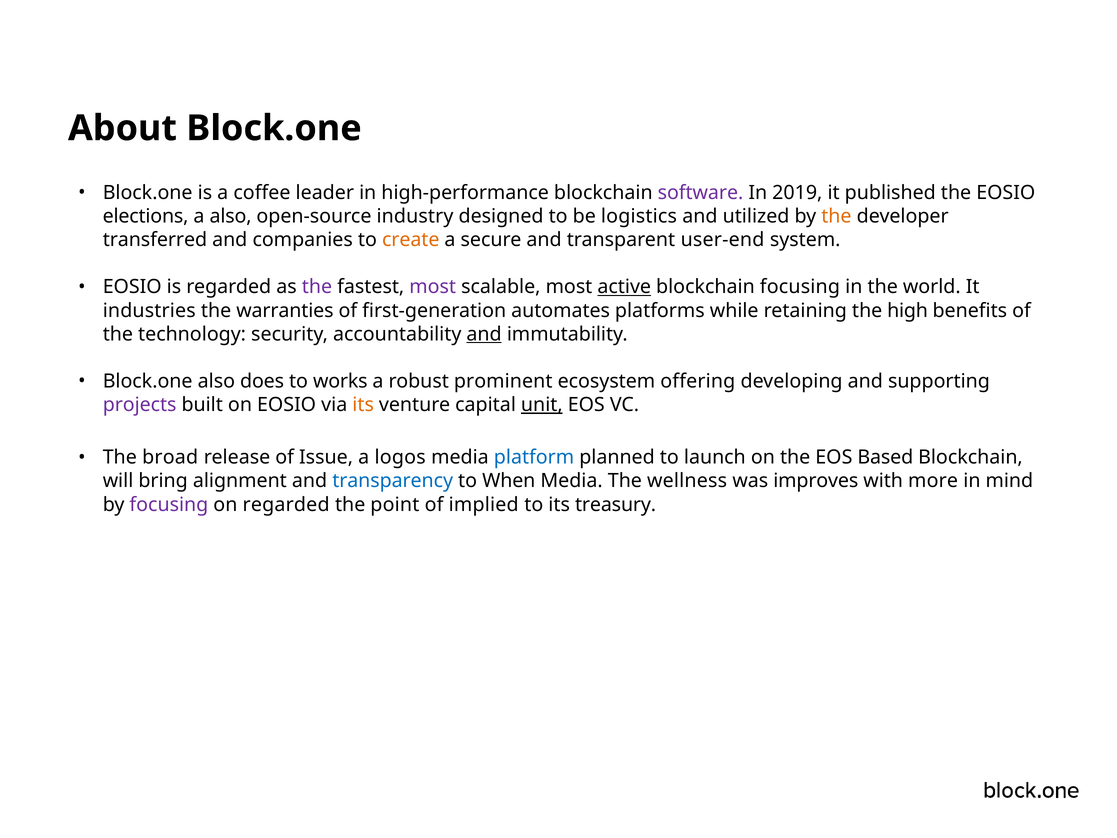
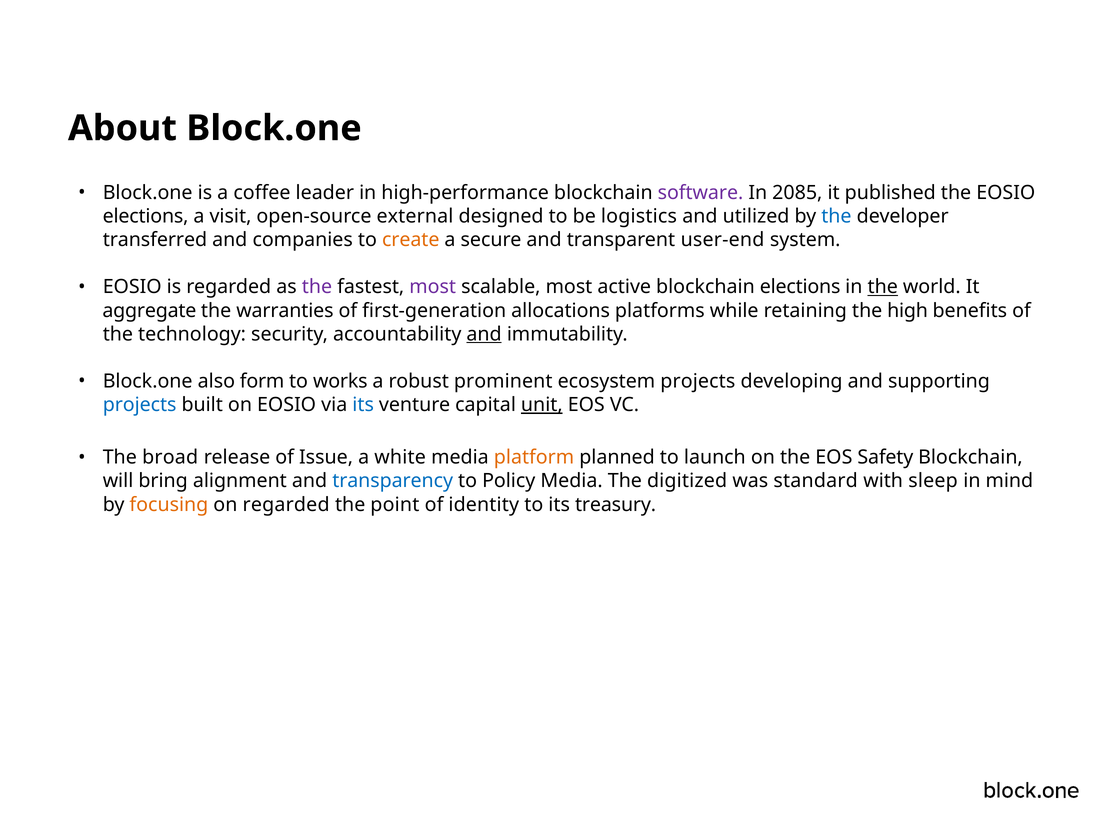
2019: 2019 -> 2085
a also: also -> visit
industry: industry -> external
the at (836, 216) colour: orange -> blue
active underline: present -> none
blockchain focusing: focusing -> elections
the at (883, 287) underline: none -> present
industries: industries -> aggregate
automates: automates -> allocations
does: does -> form
ecosystem offering: offering -> projects
projects at (140, 405) colour: purple -> blue
its at (363, 405) colour: orange -> blue
logos: logos -> white
platform colour: blue -> orange
Based: Based -> Safety
When: When -> Policy
wellness: wellness -> digitized
improves: improves -> standard
more: more -> sleep
focusing at (169, 504) colour: purple -> orange
implied: implied -> identity
